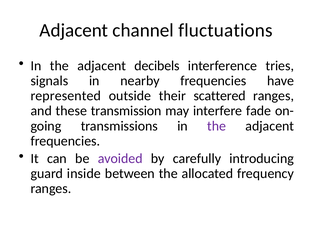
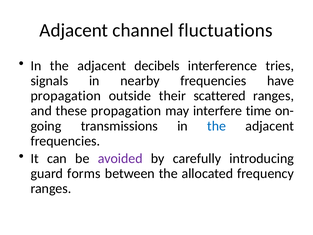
represented at (66, 96): represented -> propagation
these transmission: transmission -> propagation
fade: fade -> time
the at (217, 126) colour: purple -> blue
inside: inside -> forms
